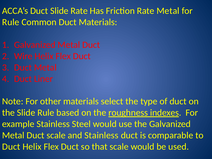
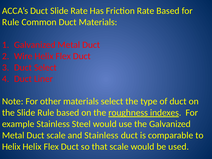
Rate Metal: Metal -> Based
Duct Metal: Metal -> Select
Duct at (11, 147): Duct -> Helix
